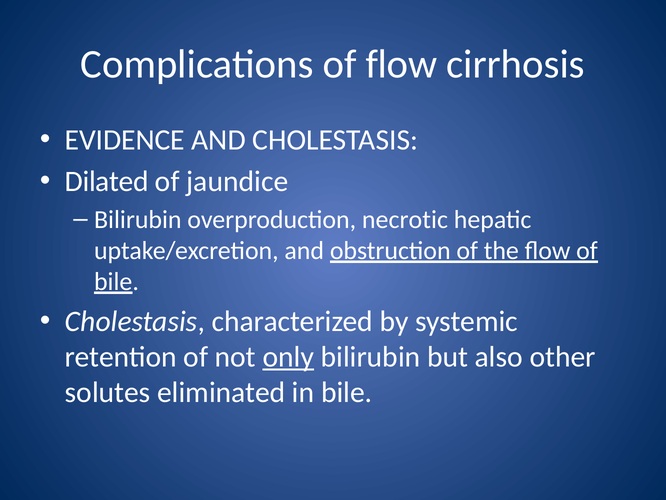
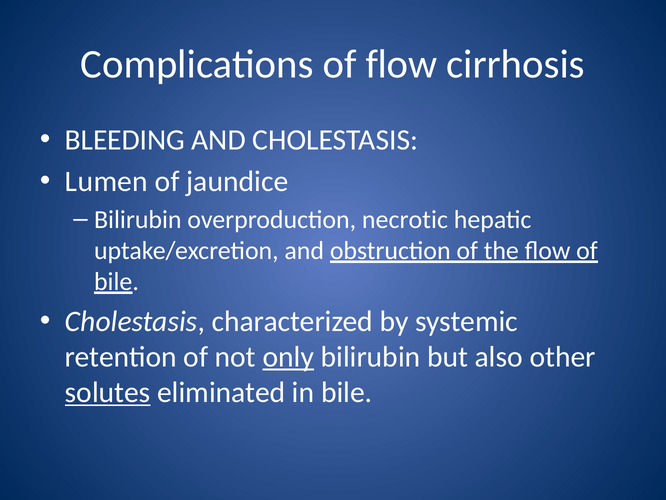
EVIDENCE: EVIDENCE -> BLEEDING
Dilated: Dilated -> Lumen
solutes underline: none -> present
